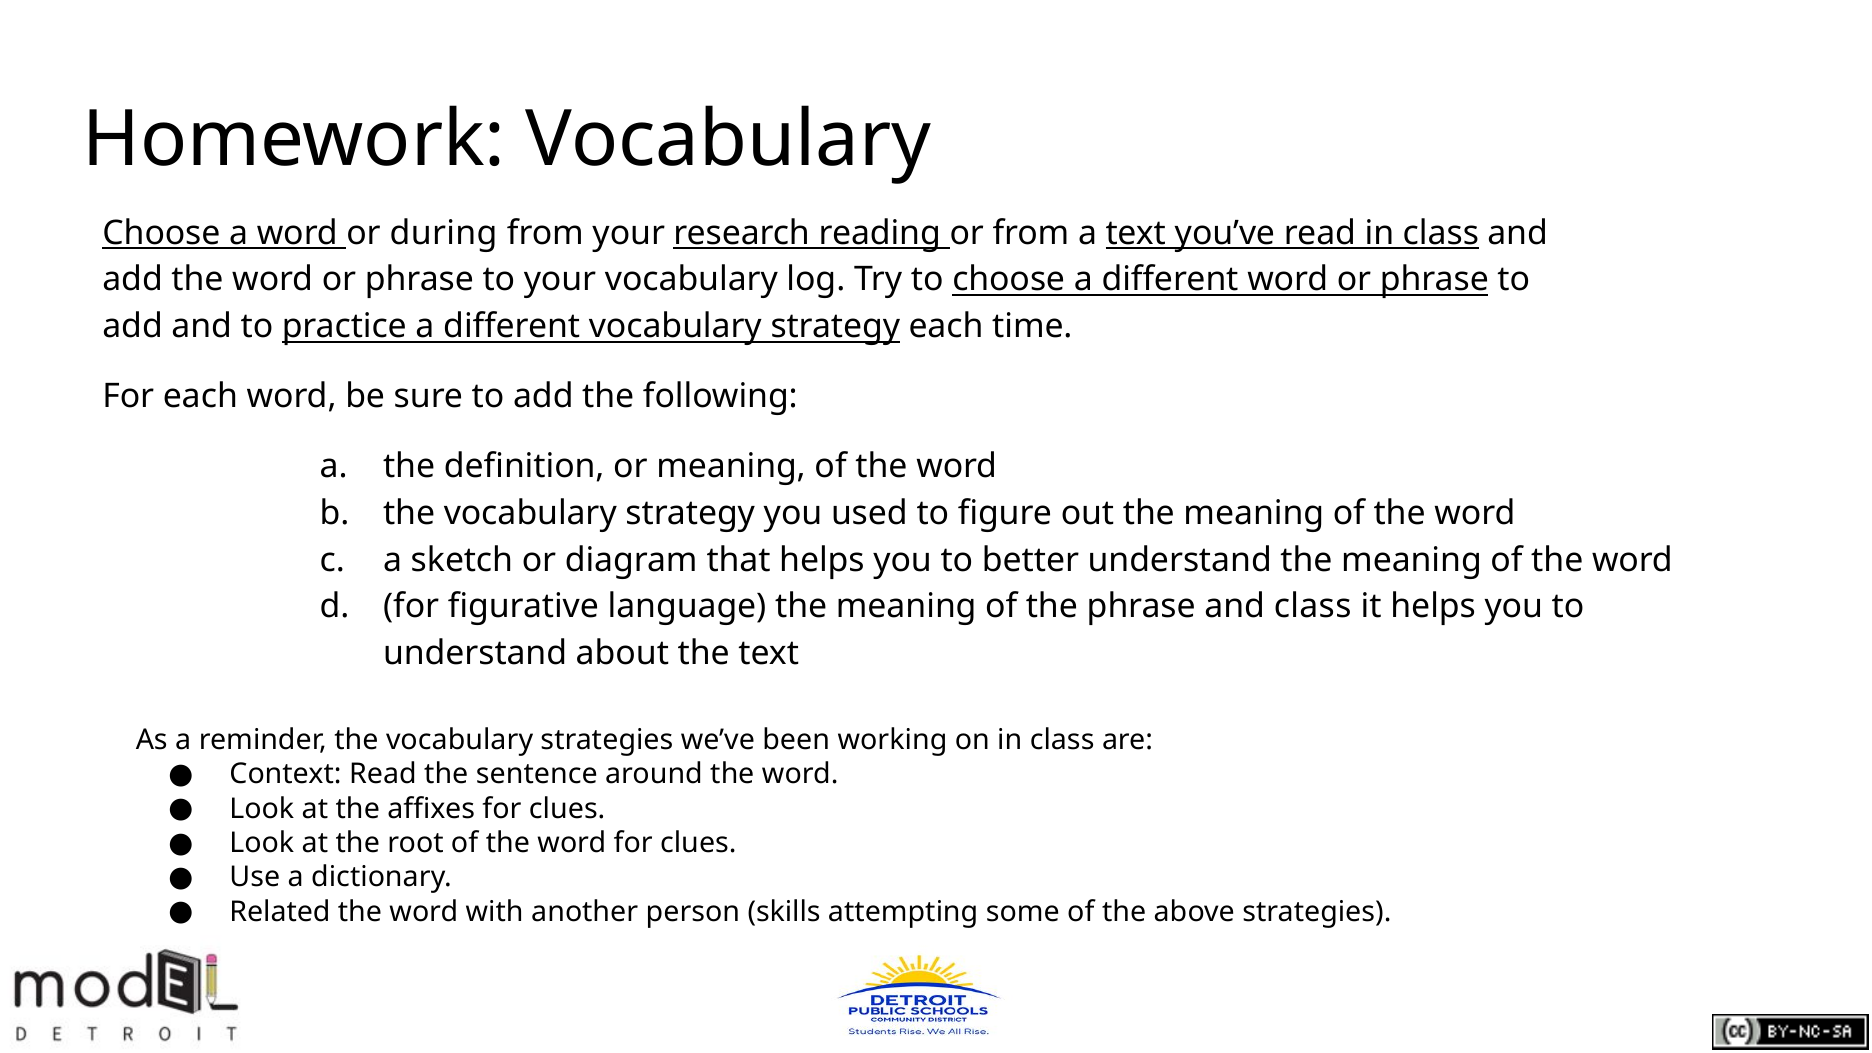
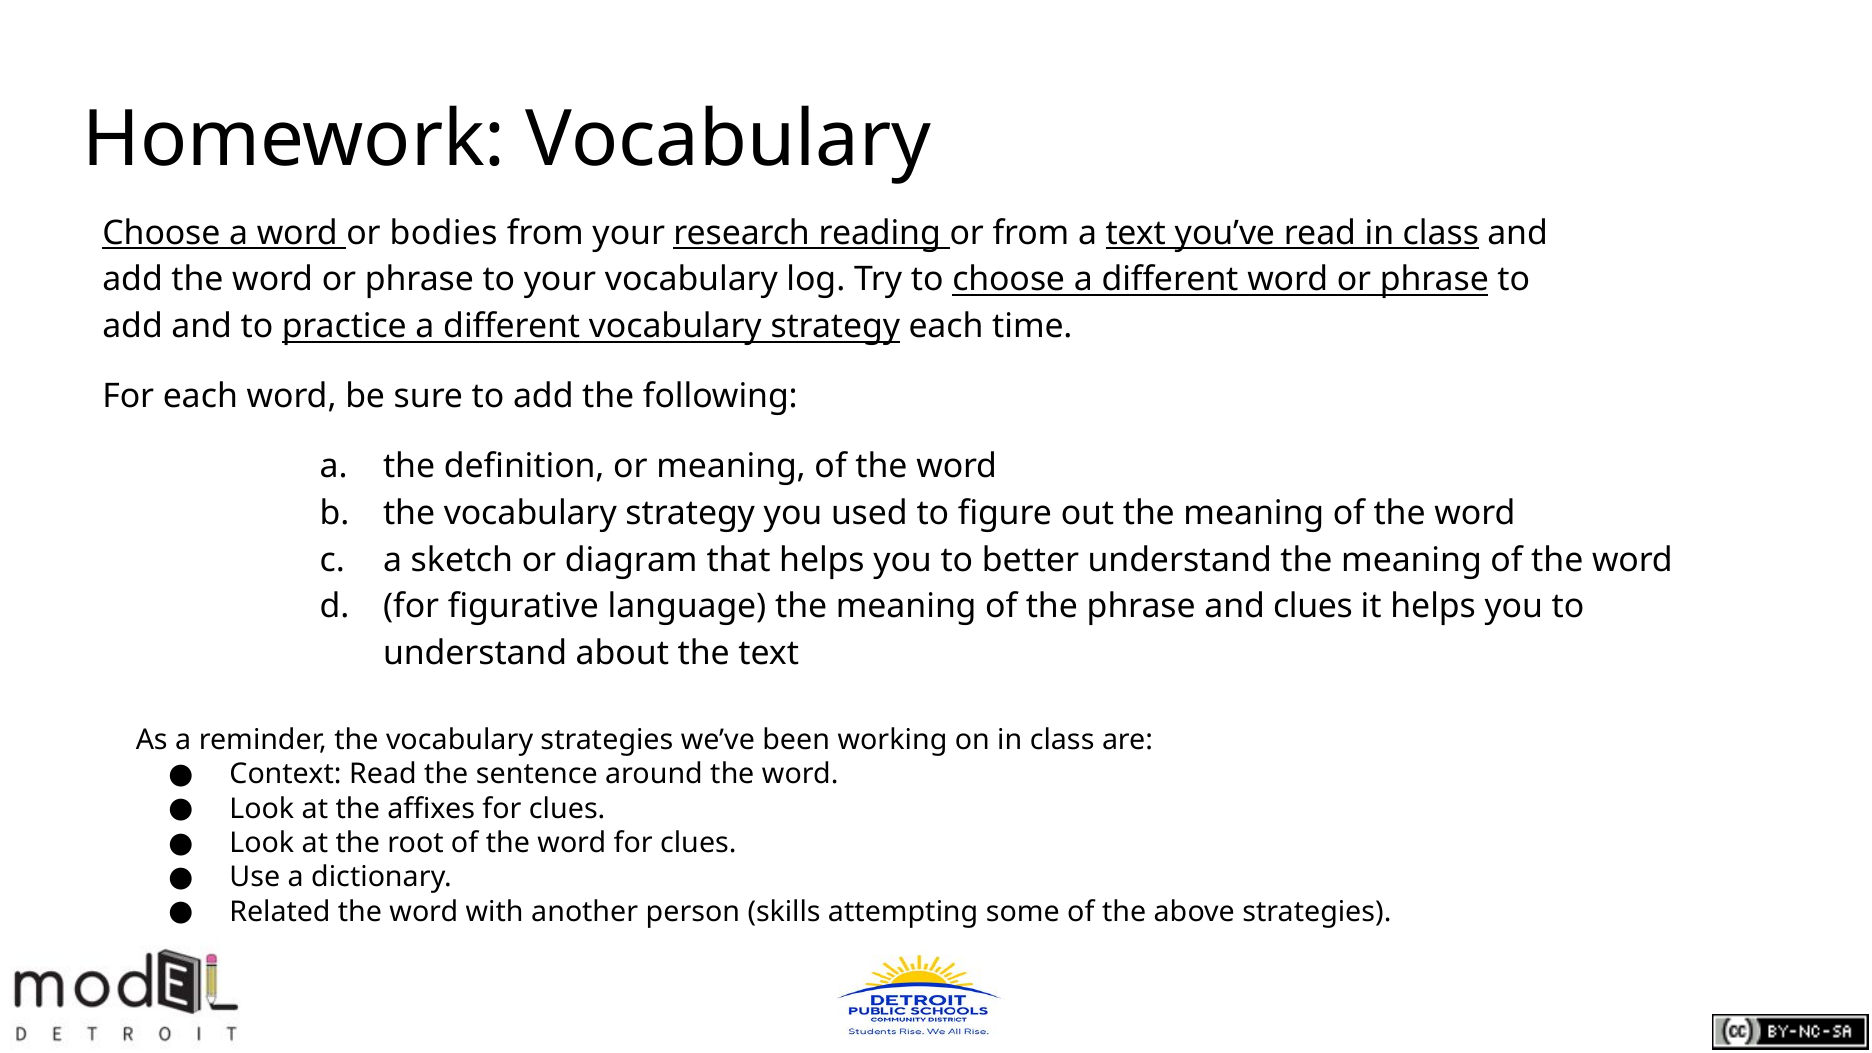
during: during -> bodies
and class: class -> clues
